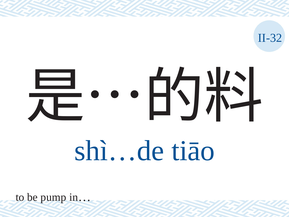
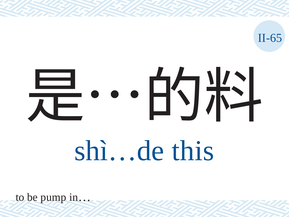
II-32: II-32 -> II-65
tiāo: tiāo -> this
